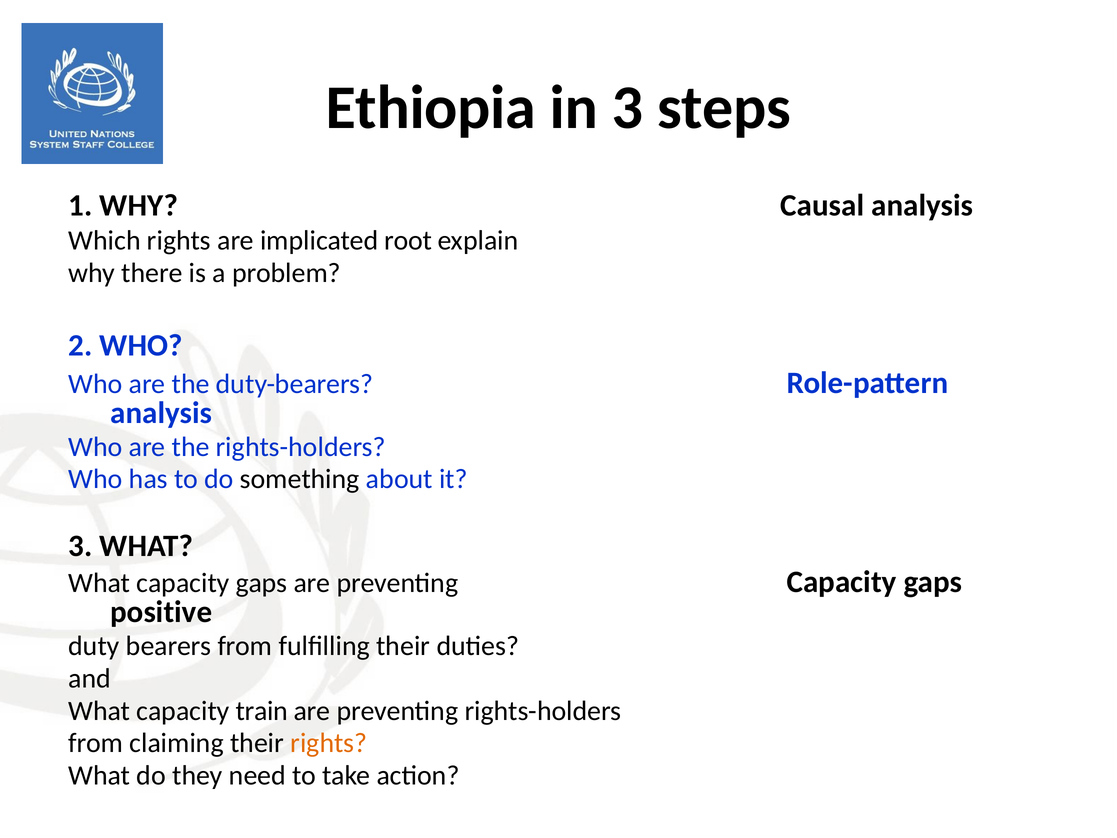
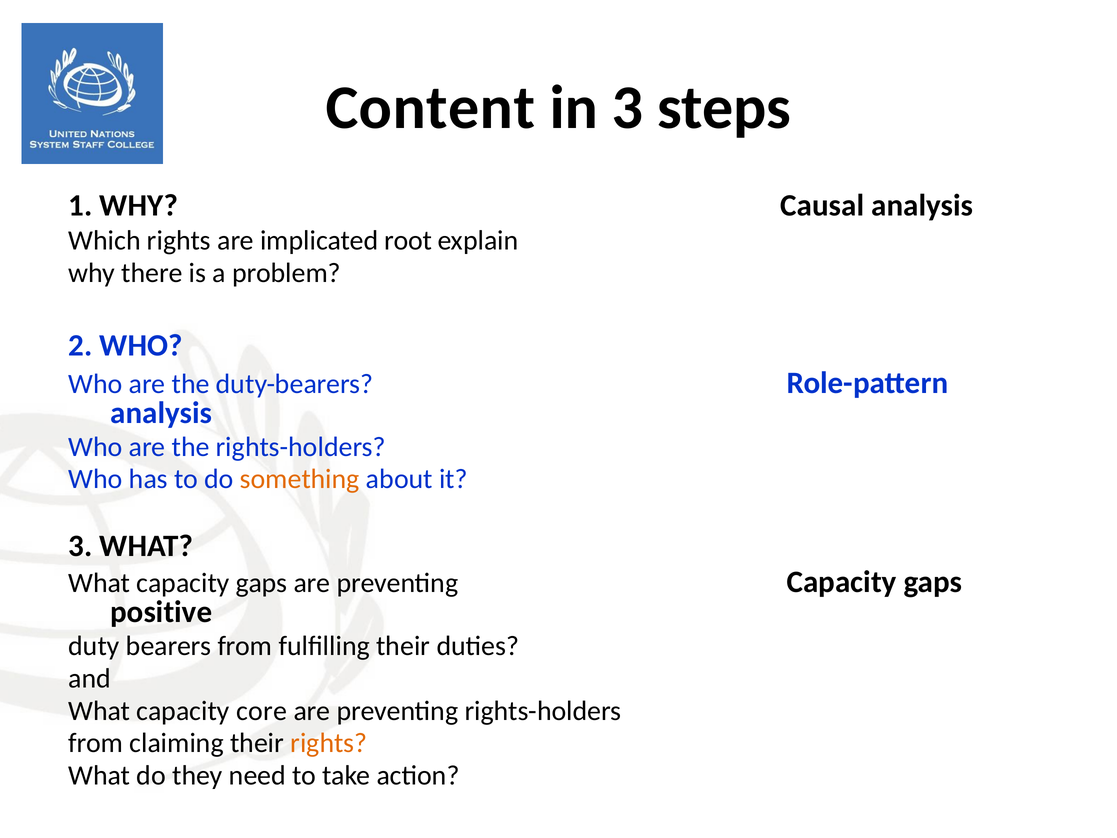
Ethiopia: Ethiopia -> Content
something colour: black -> orange
train: train -> core
